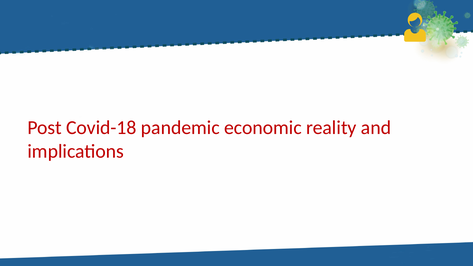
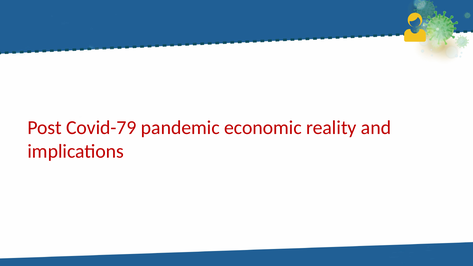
Covid-18: Covid-18 -> Covid-79
